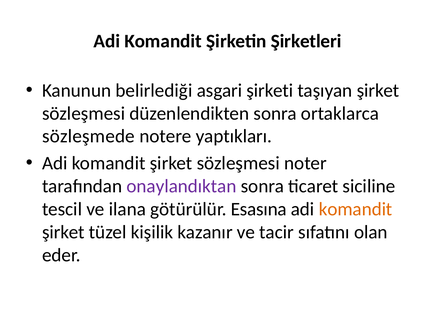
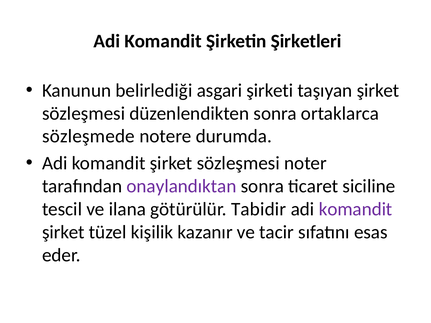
yaptıkları: yaptıkları -> durumda
Esasına: Esasına -> Tabidir
komandit at (356, 209) colour: orange -> purple
olan: olan -> esas
